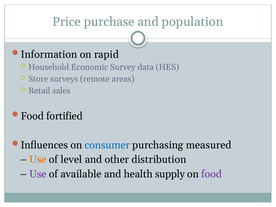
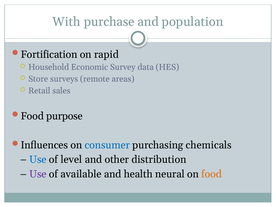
Price: Price -> With
Information: Information -> Fortification
fortified: fortified -> purpose
measured: measured -> chemicals
Use at (38, 160) colour: orange -> blue
supply: supply -> neural
food at (212, 174) colour: purple -> orange
